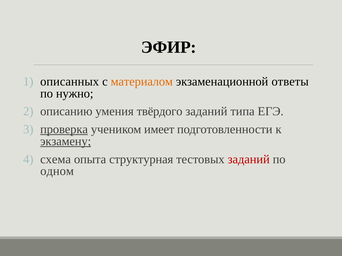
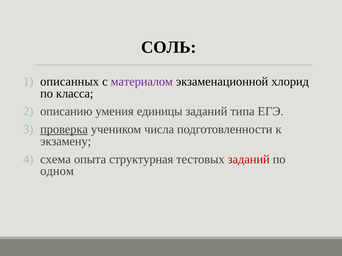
ЭФИР: ЭФИР -> СОЛЬ
материалом colour: orange -> purple
ответы: ответы -> хлорид
нужно: нужно -> класса
твёрдого: твёрдого -> единицы
имеет: имеет -> числа
экзамену underline: present -> none
